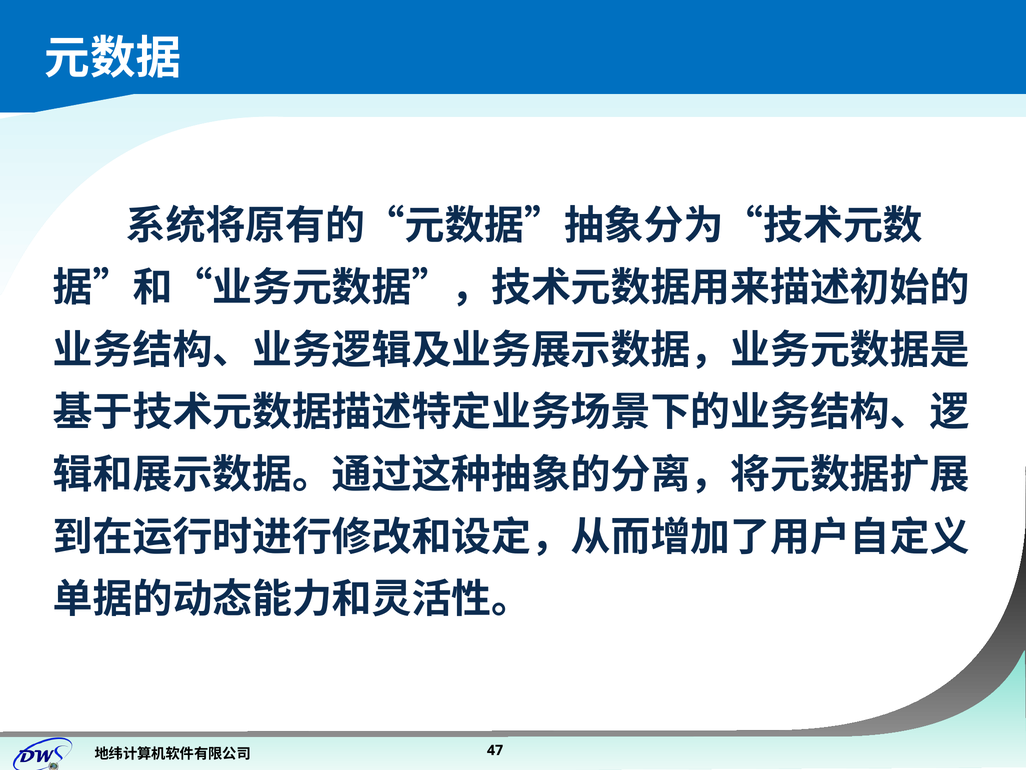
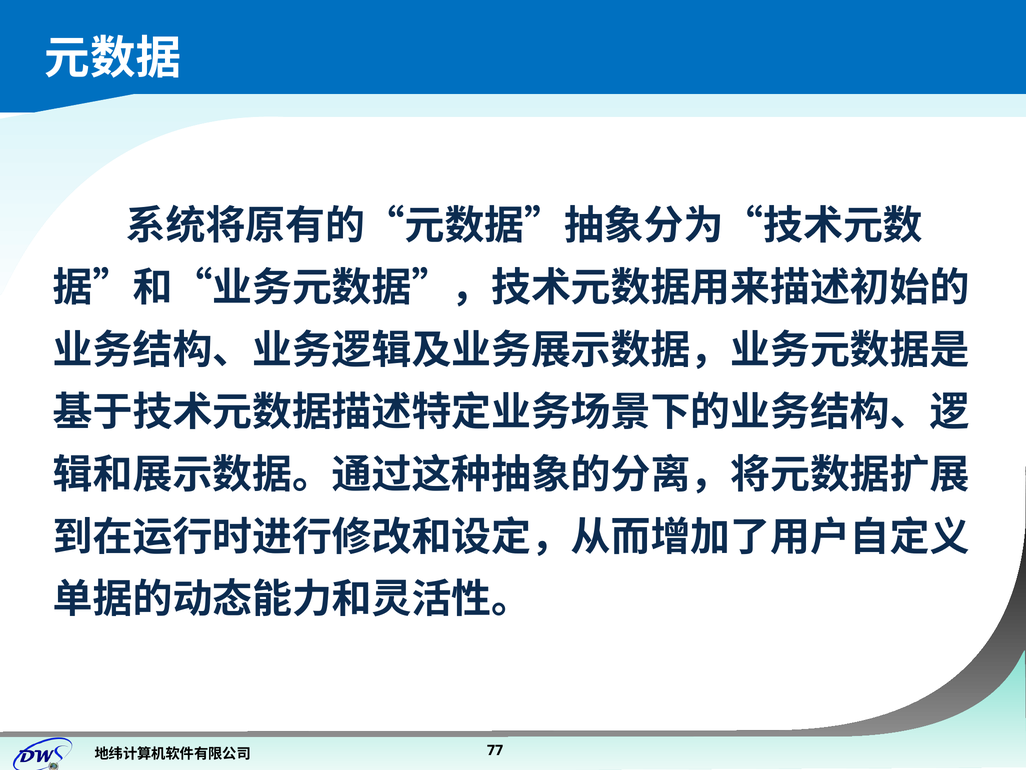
47: 47 -> 77
